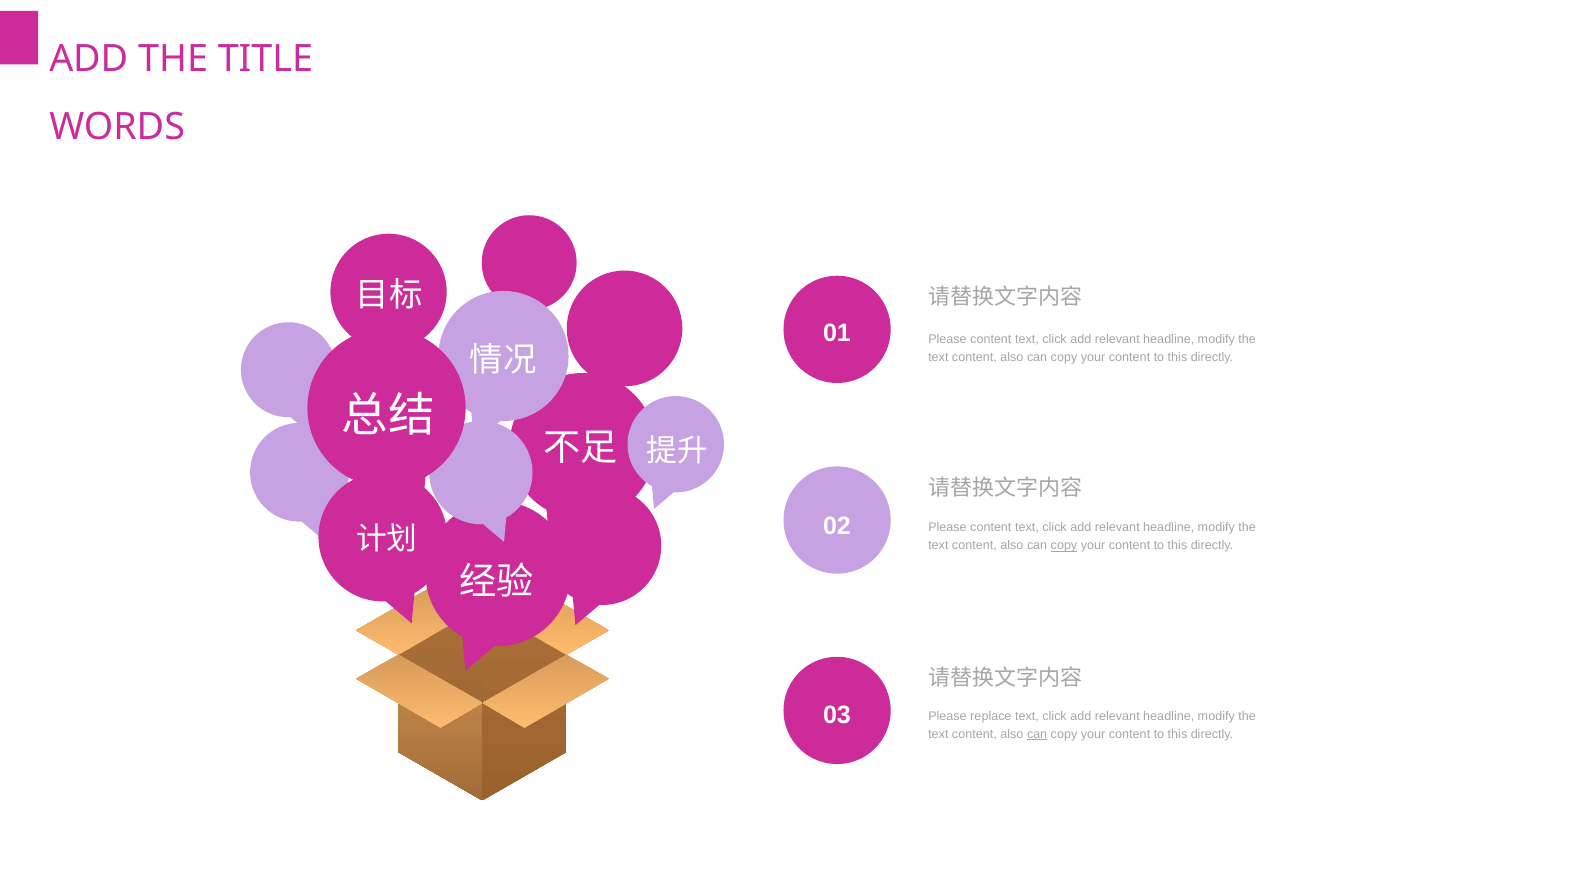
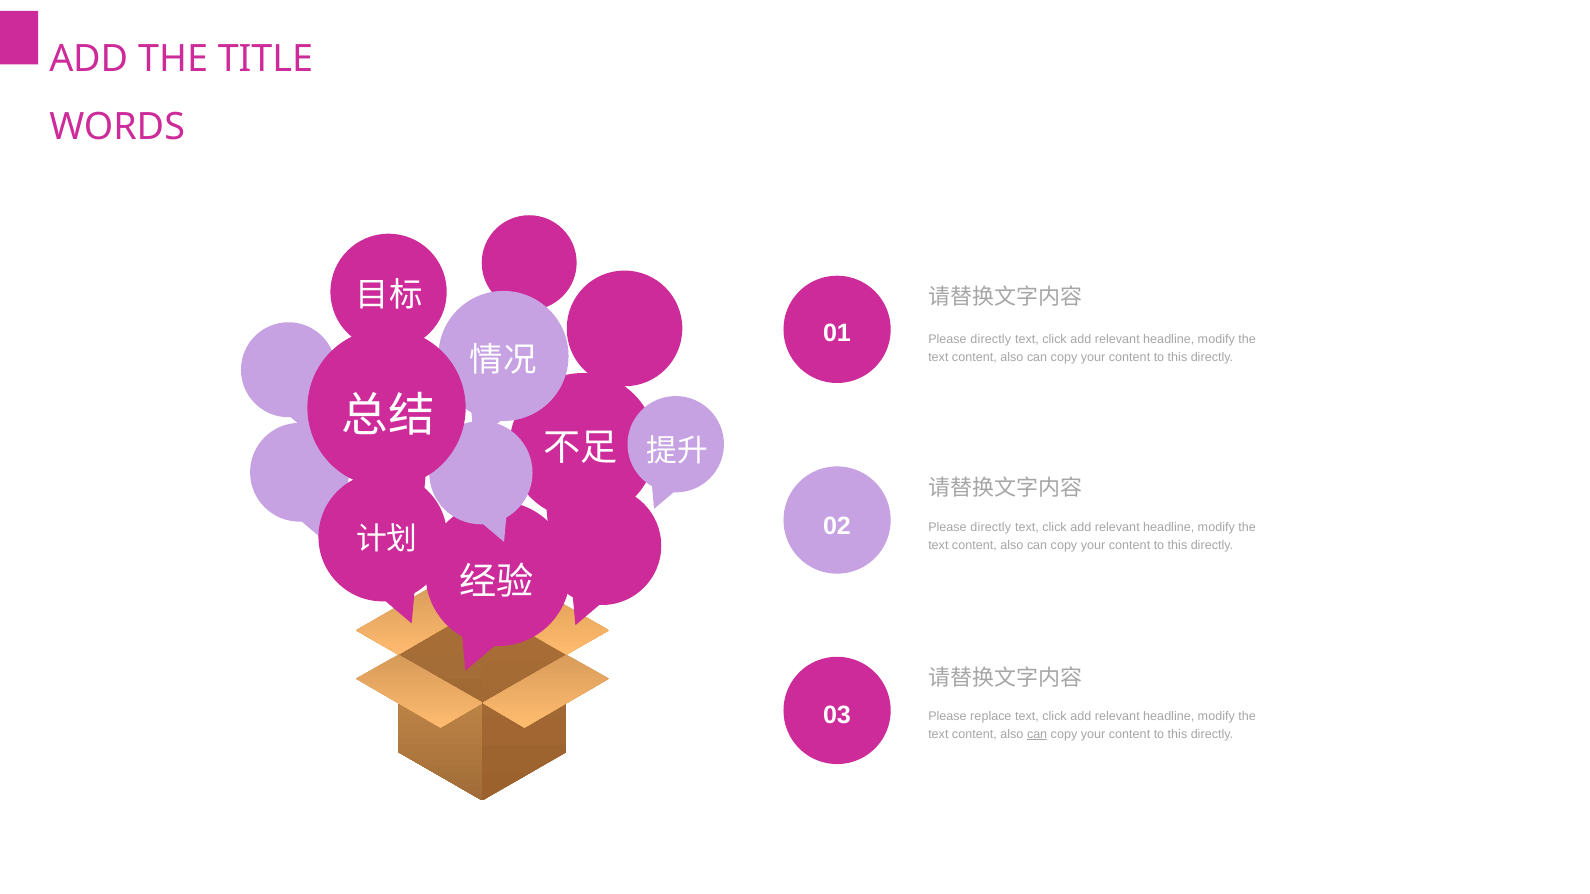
content at (991, 339): content -> directly
content at (991, 528): content -> directly
copy at (1064, 546) underline: present -> none
